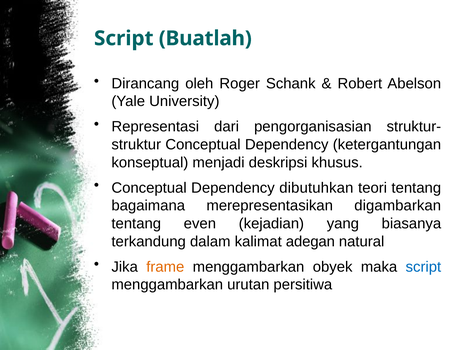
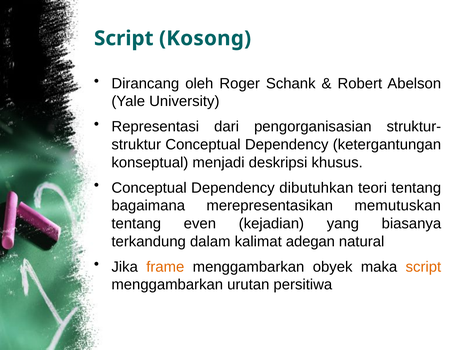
Buatlah: Buatlah -> Kosong
digambarkan: digambarkan -> memutuskan
script at (423, 266) colour: blue -> orange
